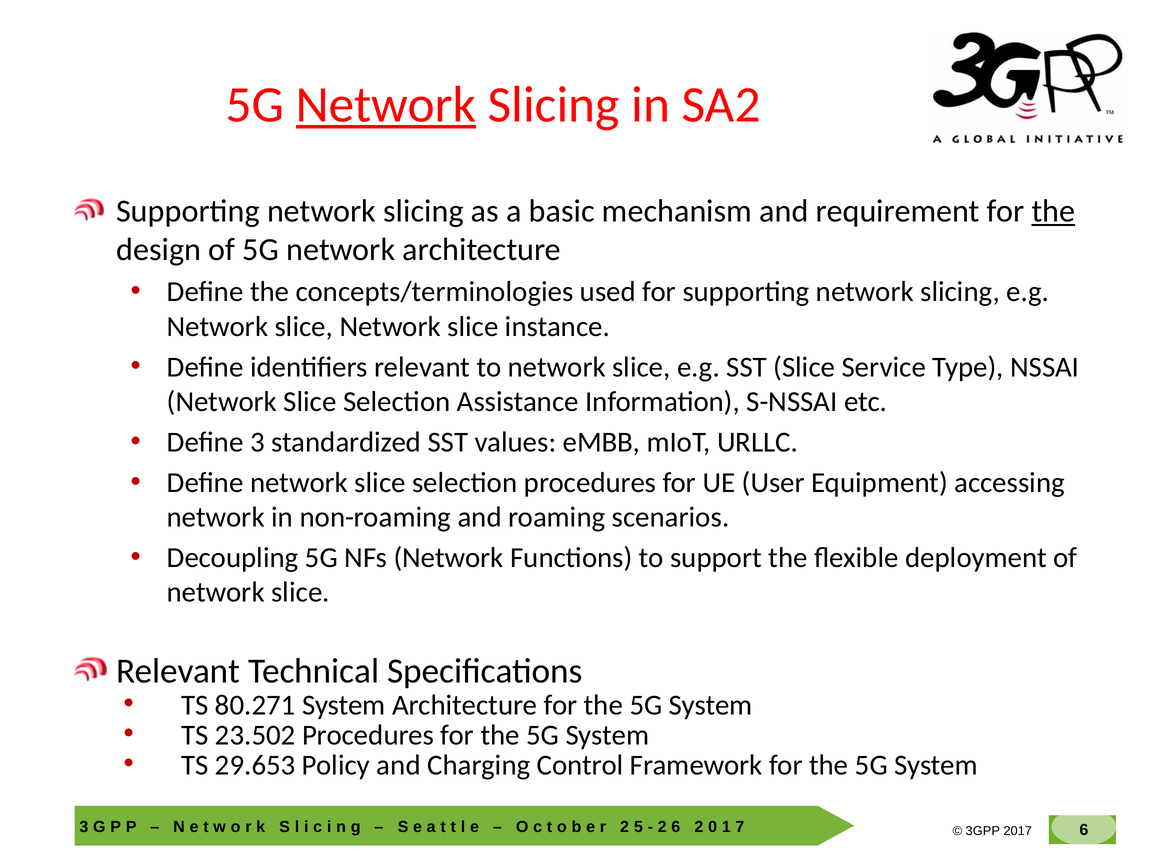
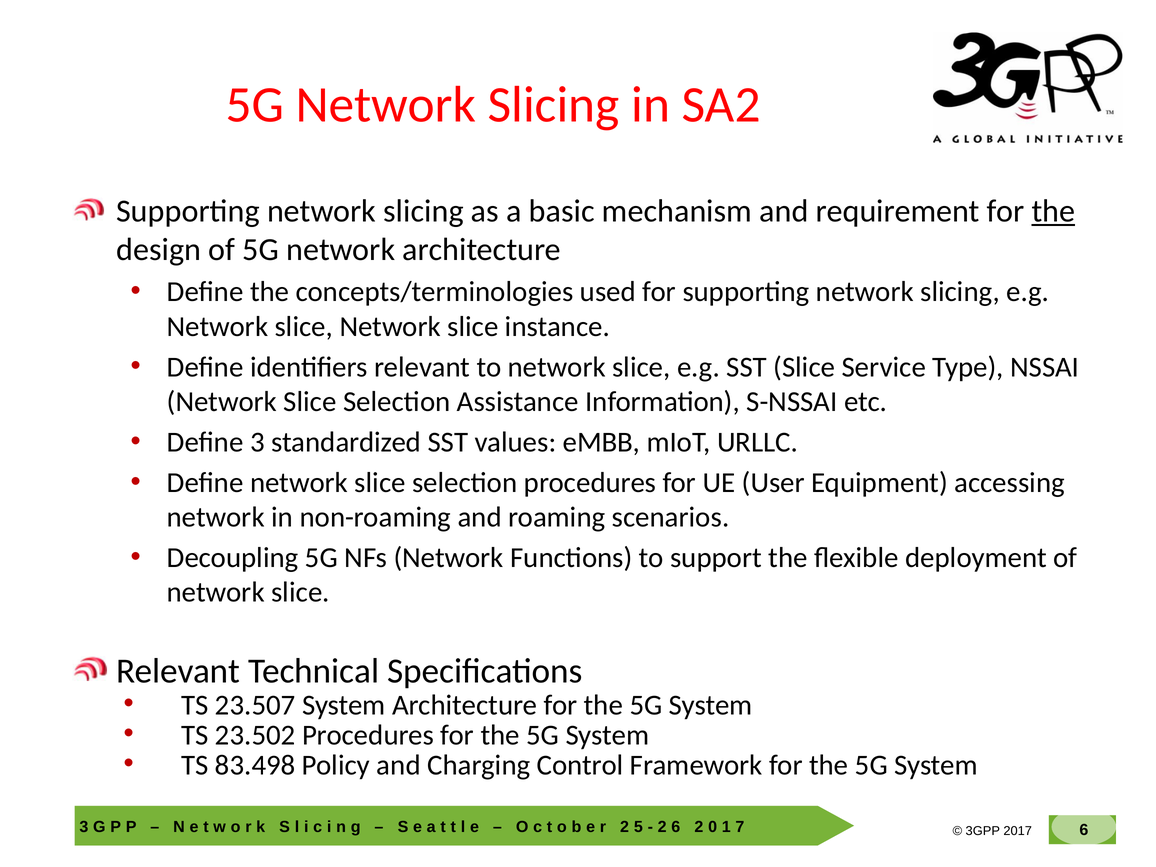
Network at (386, 105) underline: present -> none
80.271: 80.271 -> 23.507
29.653: 29.653 -> 83.498
